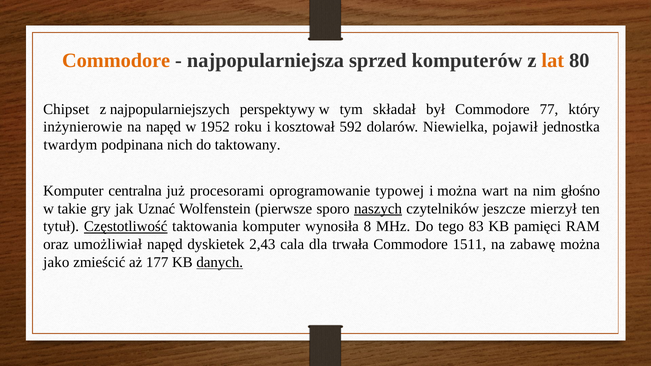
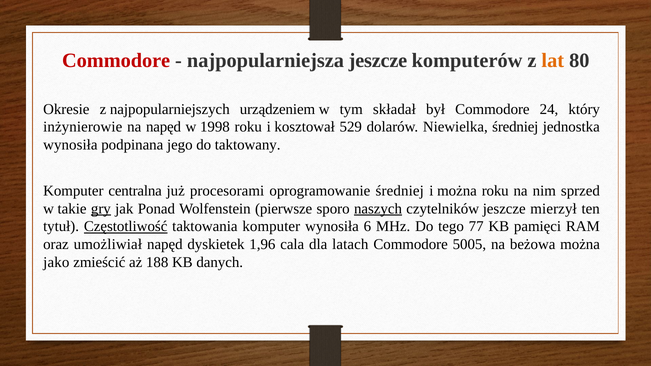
Commodore at (116, 61) colour: orange -> red
najpopularniejsza sprzed: sprzed -> jeszcze
Chipset: Chipset -> Okresie
perspektywy: perspektywy -> urządzeniem
77: 77 -> 24
1952: 1952 -> 1998
592: 592 -> 529
Niewielka pojawił: pojawił -> średniej
twardym at (70, 145): twardym -> wynosiła
nich: nich -> jego
oprogramowanie typowej: typowej -> średniej
można wart: wart -> roku
głośno: głośno -> sprzed
gry underline: none -> present
Uznać: Uznać -> Ponad
8: 8 -> 6
83: 83 -> 77
2,43: 2,43 -> 1,96
trwała: trwała -> latach
1511: 1511 -> 5005
zabawę: zabawę -> beżowa
177: 177 -> 188
danych underline: present -> none
